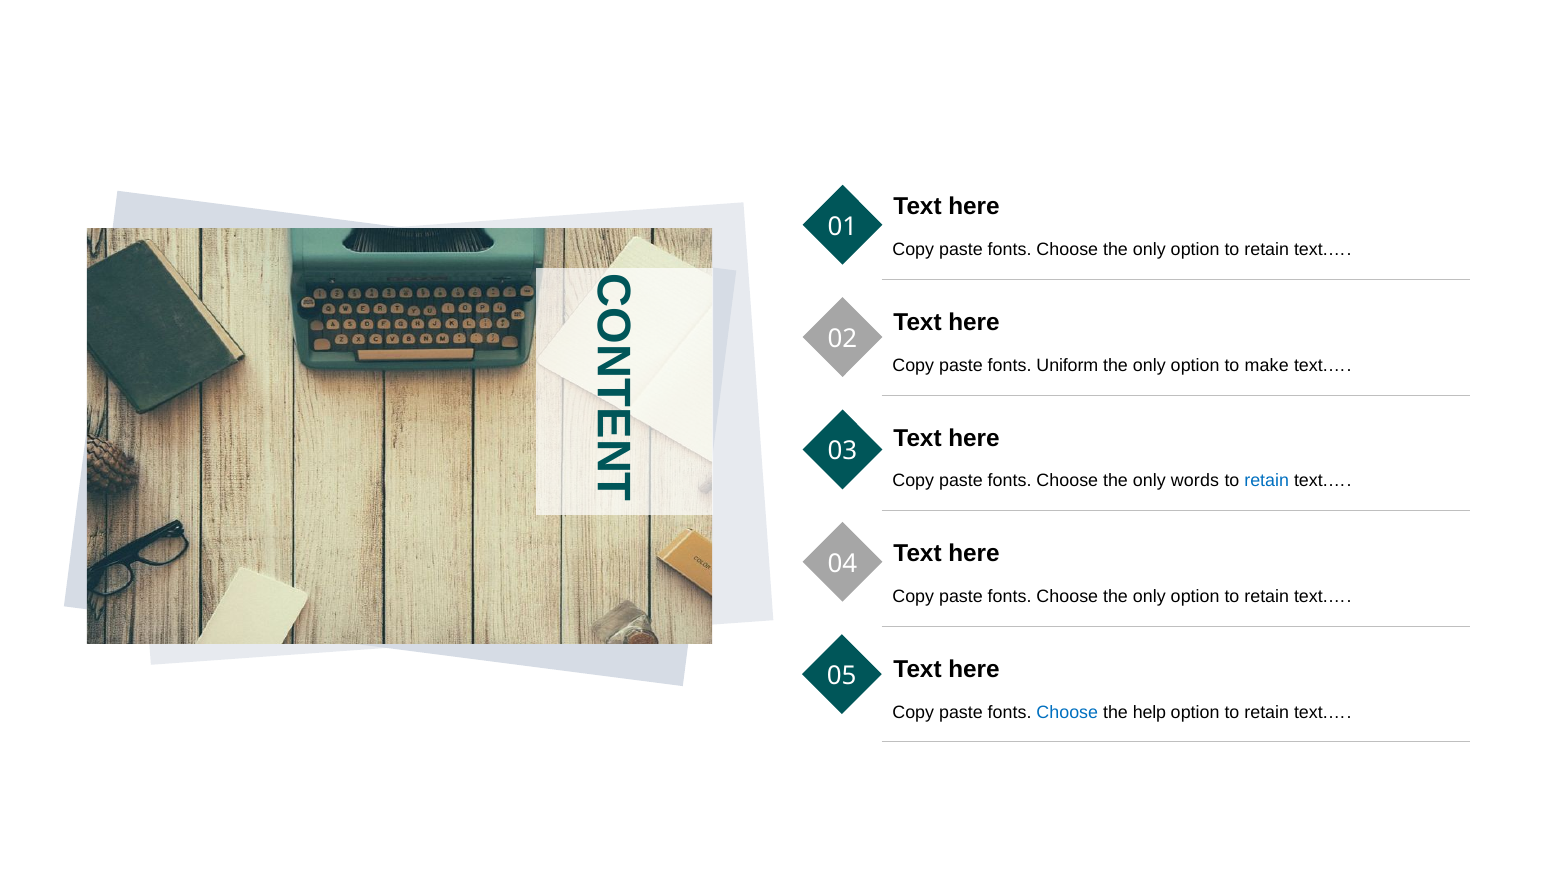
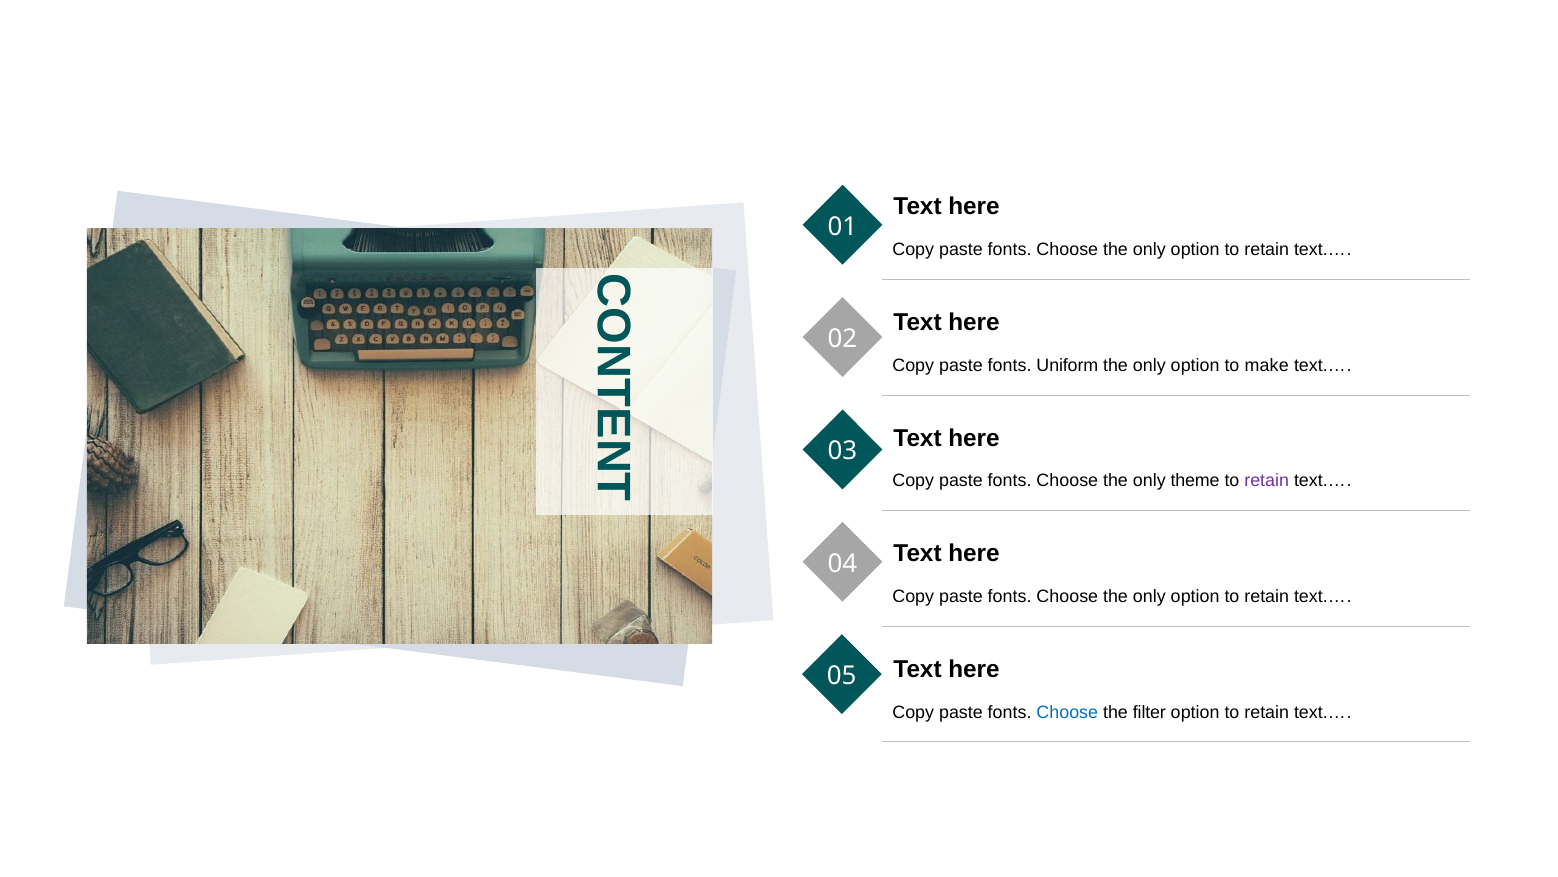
words: words -> theme
retain at (1267, 481) colour: blue -> purple
help: help -> filter
